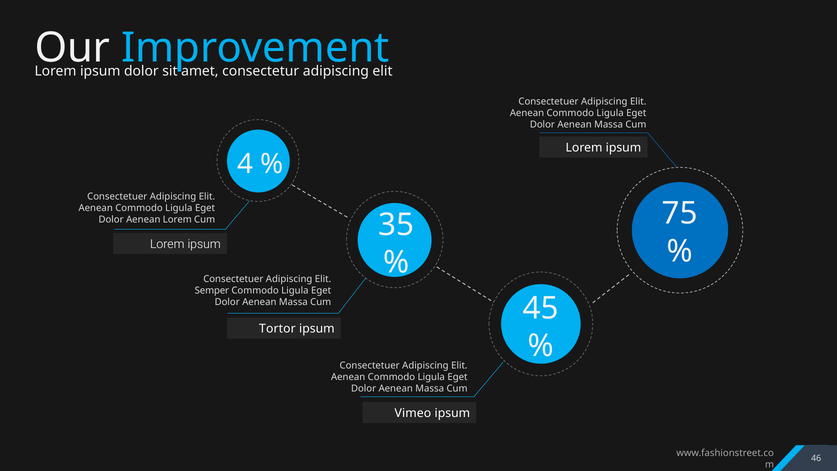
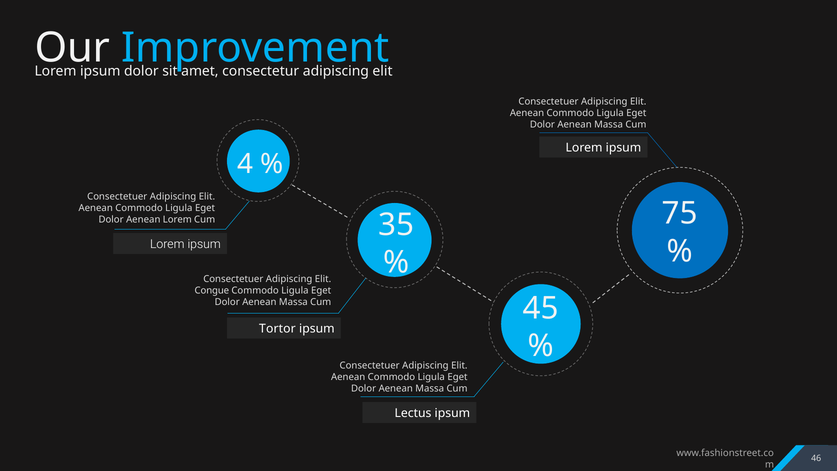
Semper: Semper -> Congue
Vimeo: Vimeo -> Lectus
